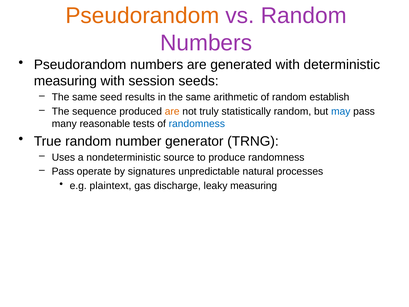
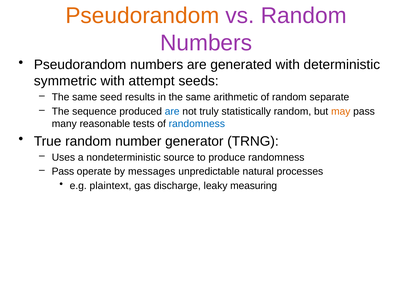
measuring at (65, 81): measuring -> symmetric
session: session -> attempt
establish: establish -> separate
are at (172, 112) colour: orange -> blue
may colour: blue -> orange
signatures: signatures -> messages
